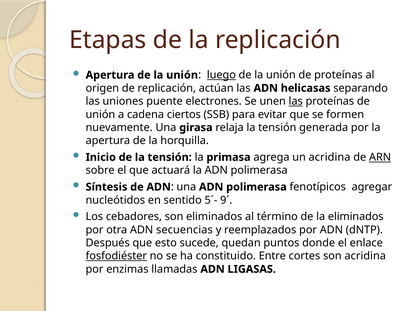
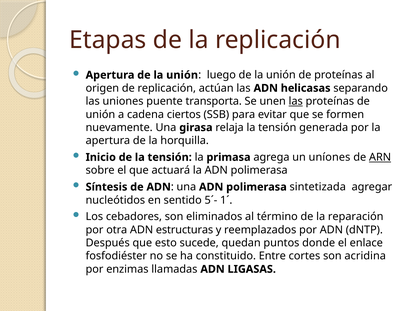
luego underline: present -> none
electrones: electrones -> transporta
un acridina: acridina -> uníones
fenotípicos: fenotípicos -> sintetizada
9´: 9´ -> 1´
la eliminados: eliminados -> reparación
secuencias: secuencias -> estructuras
fosfodiéster underline: present -> none
